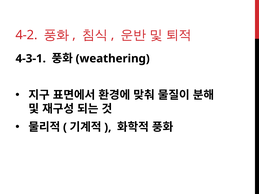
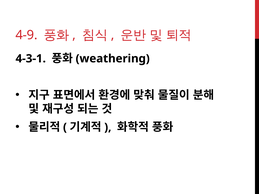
4-2: 4-2 -> 4-9
